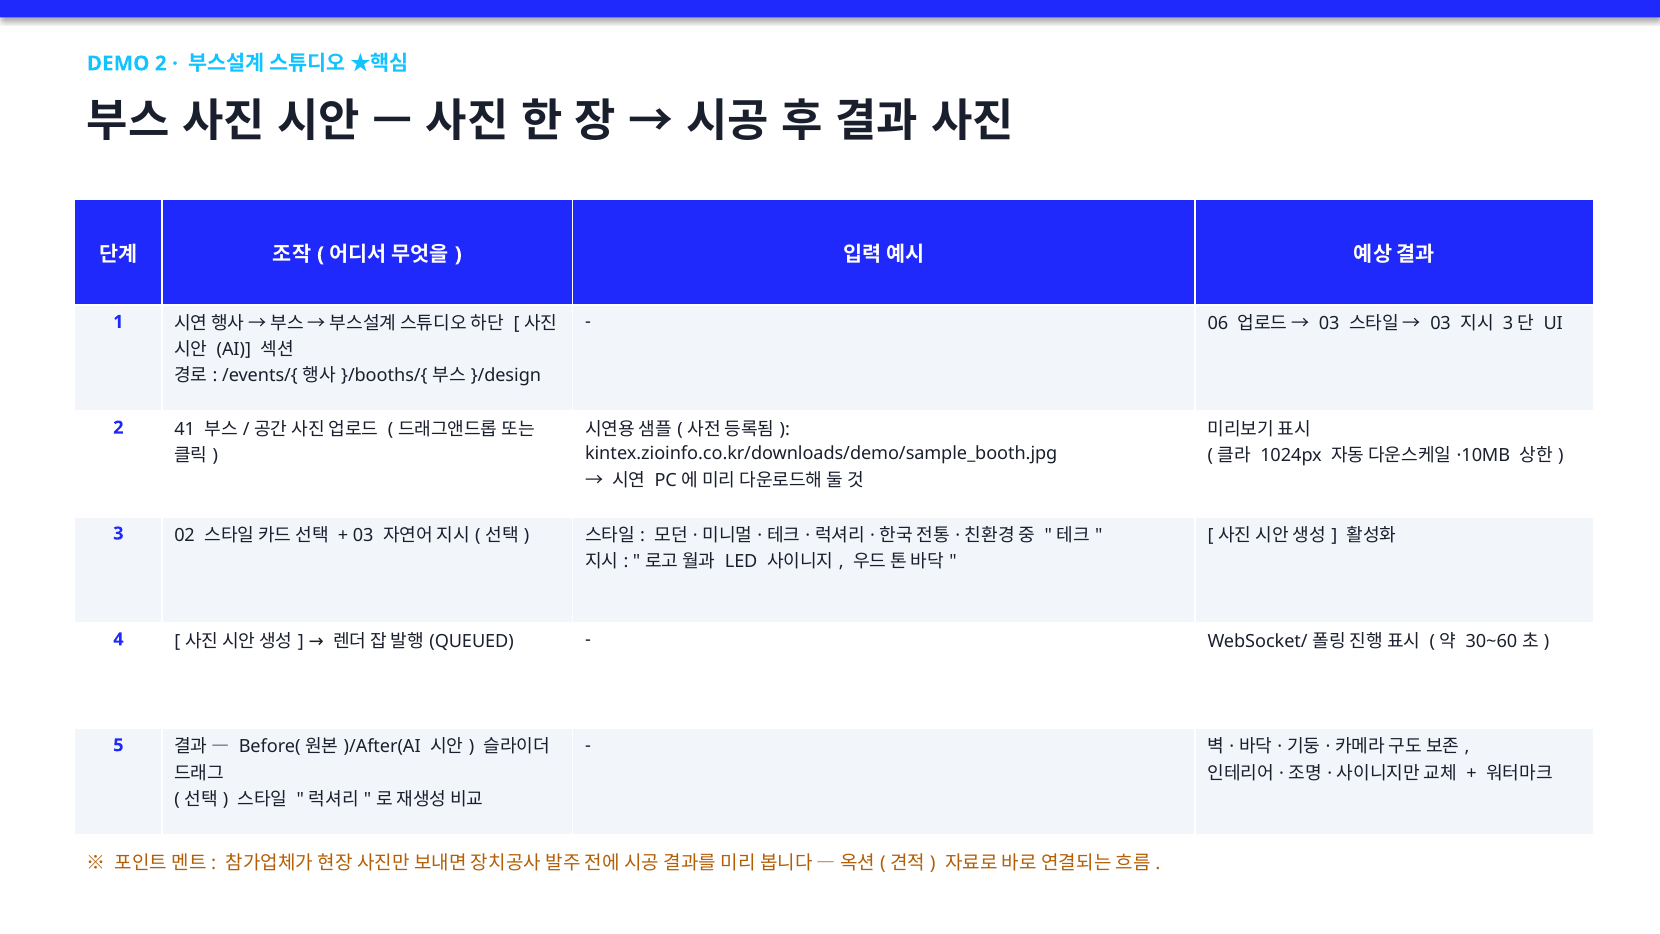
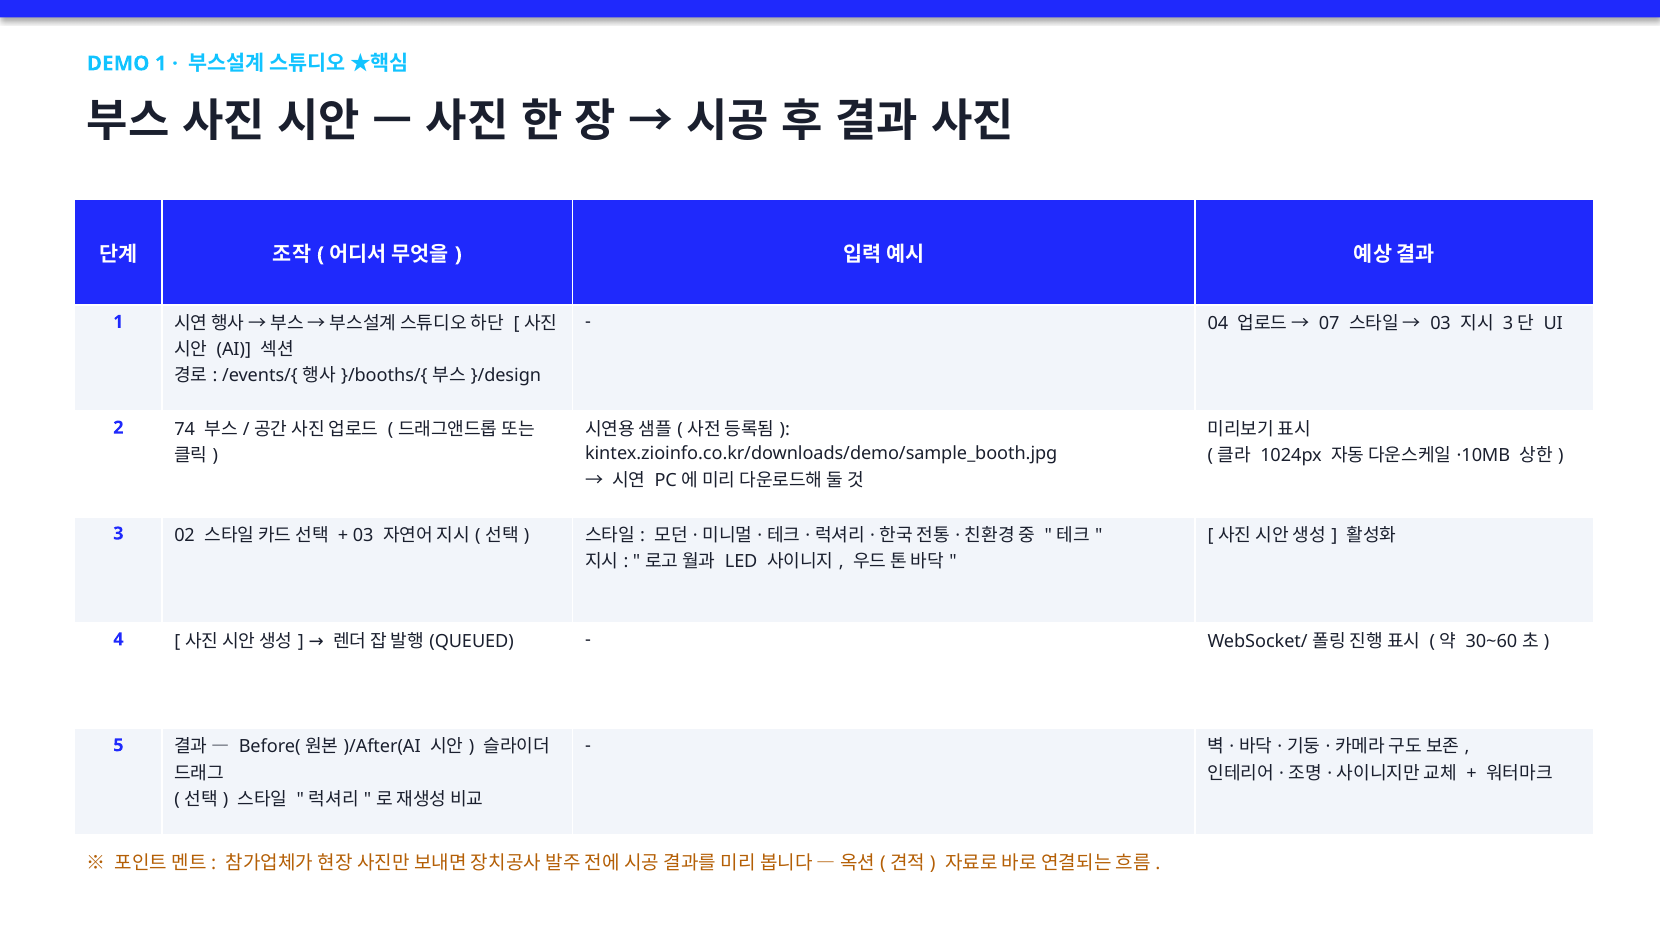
DEMO 2: 2 -> 1
06: 06 -> 04
03 at (1329, 323): 03 -> 07
41: 41 -> 74
